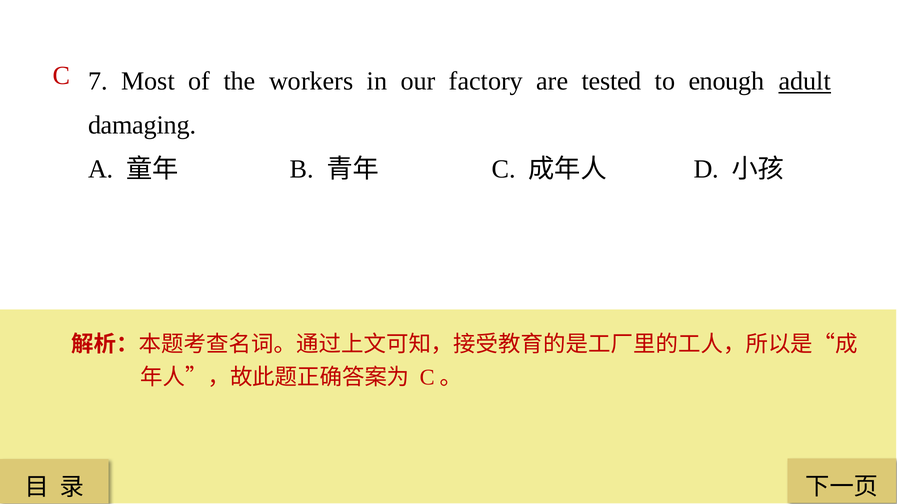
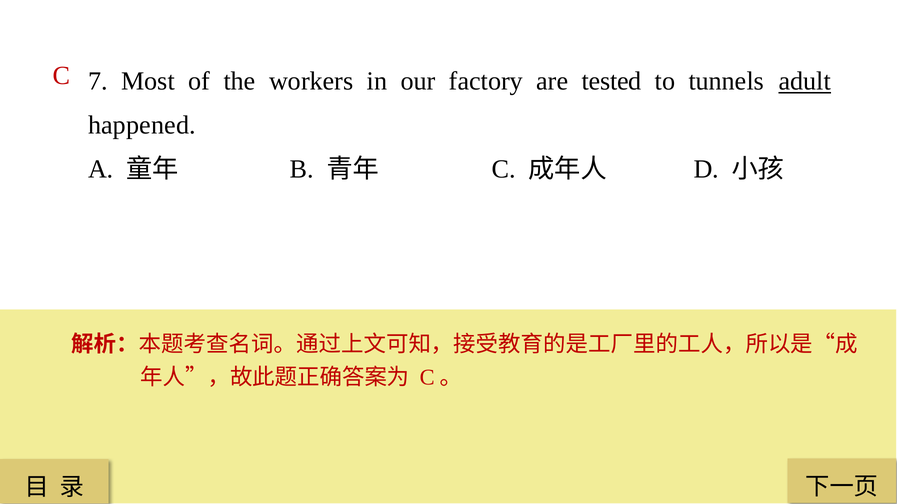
enough: enough -> tunnels
damaging: damaging -> happened
